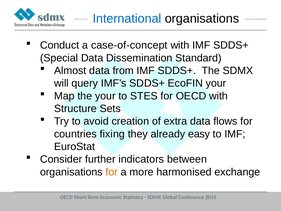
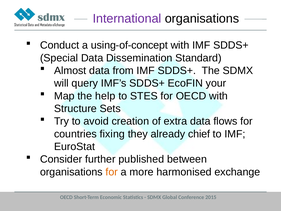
International colour: blue -> purple
case-of-concept: case-of-concept -> using-of-concept
the your: your -> help
easy: easy -> chief
indicators: indicators -> published
